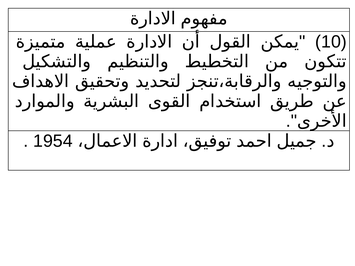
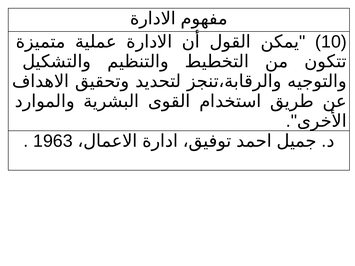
1954: 1954 -> 1963
